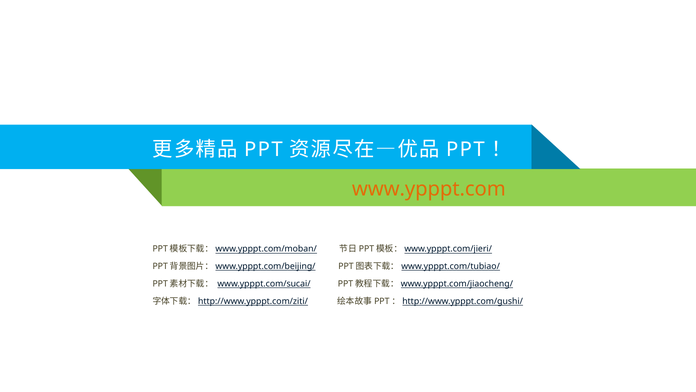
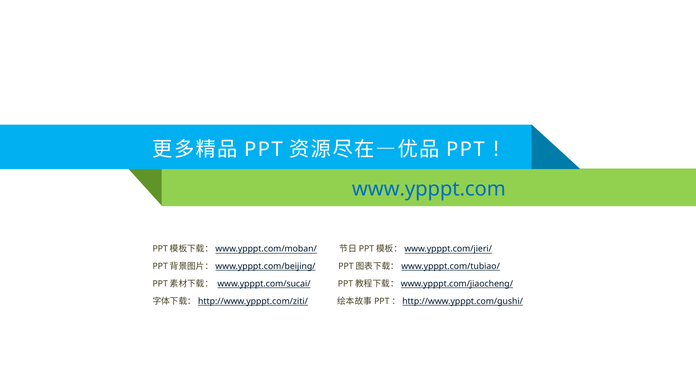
www.ypppt.com colour: orange -> blue
